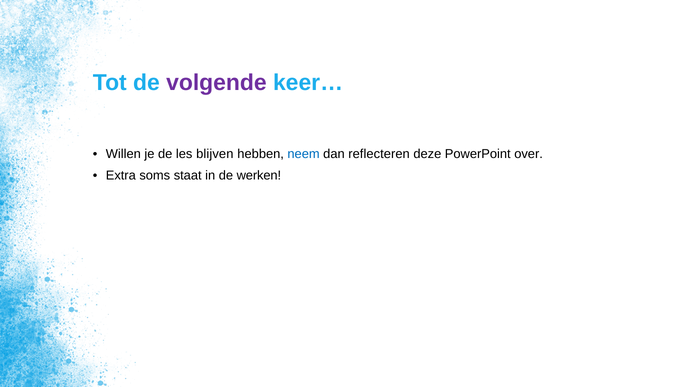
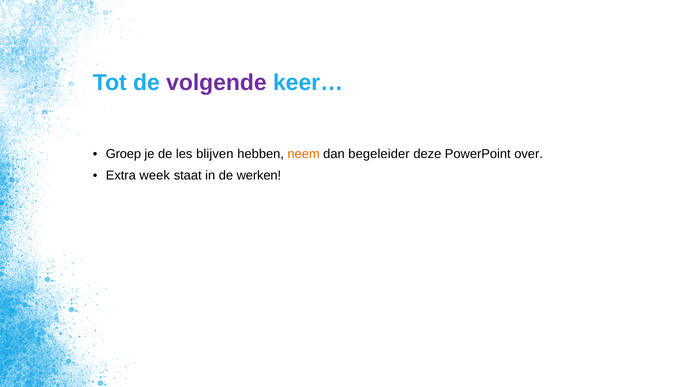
Willen: Willen -> Groep
neem colour: blue -> orange
reflecteren: reflecteren -> begeleider
soms: soms -> week
